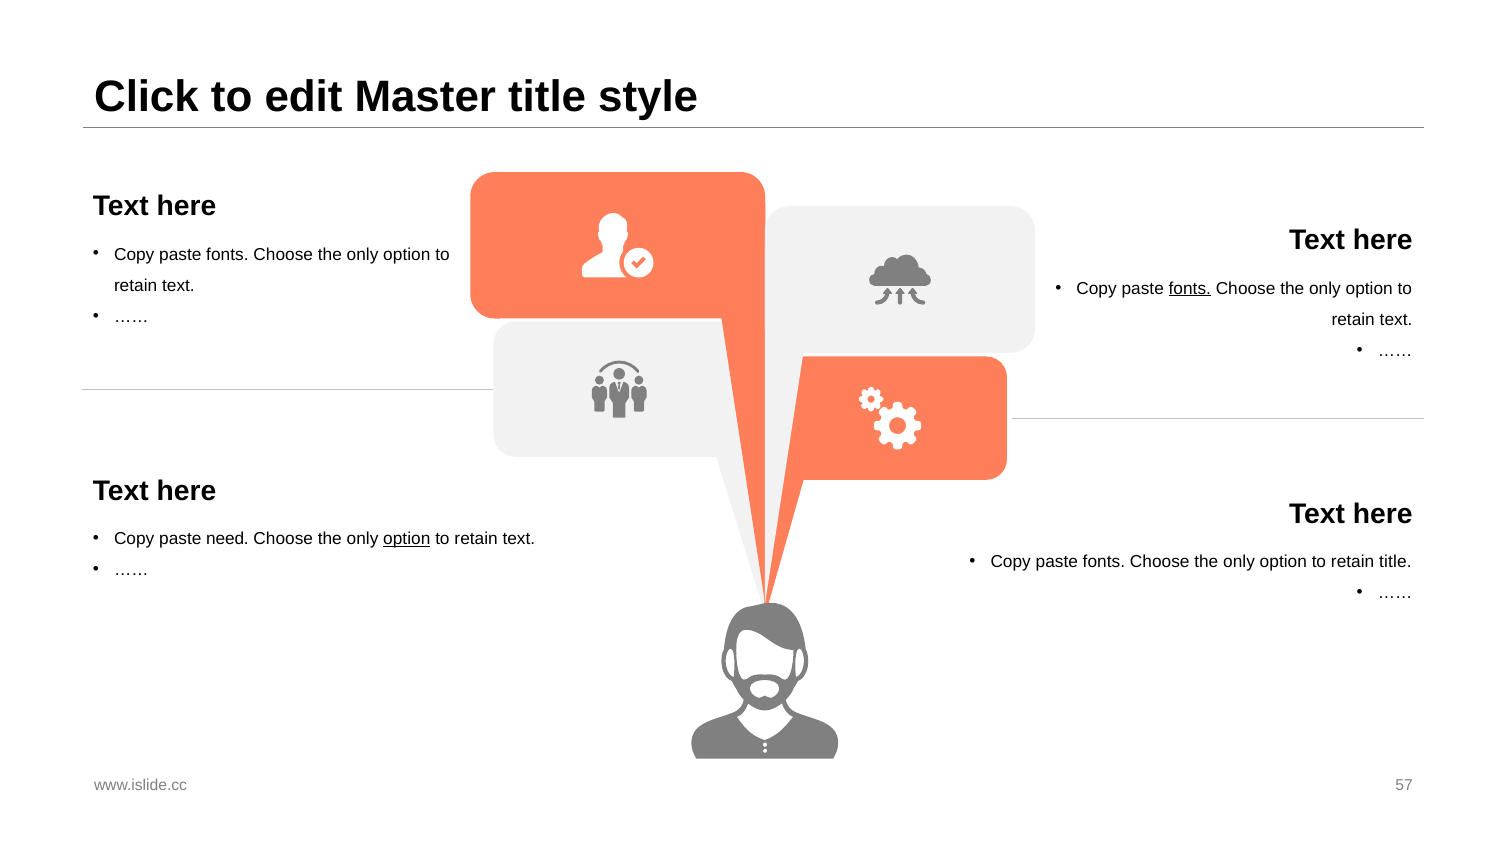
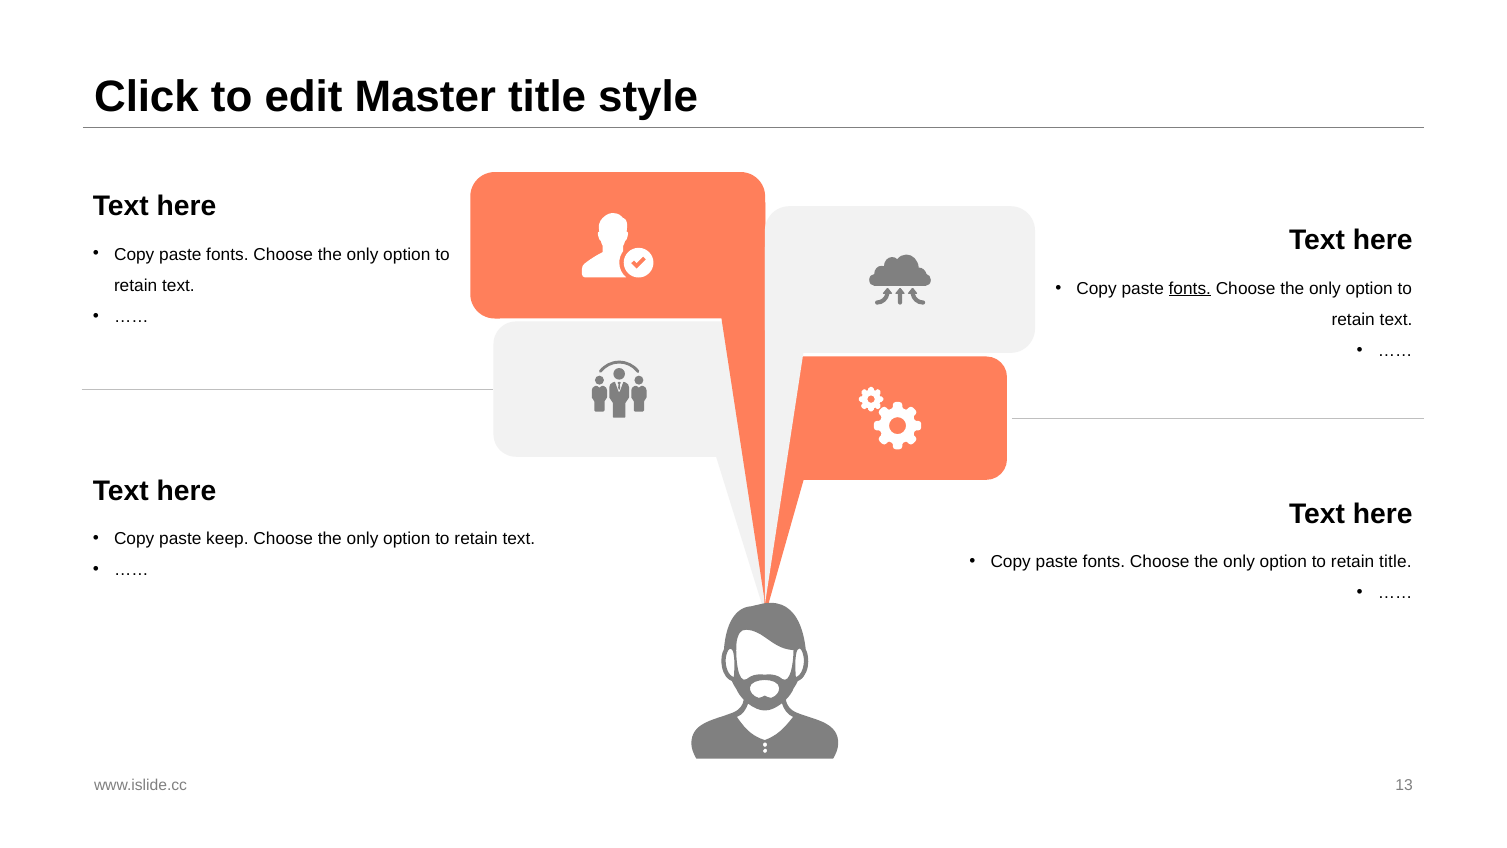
need: need -> keep
option at (407, 539) underline: present -> none
57: 57 -> 13
